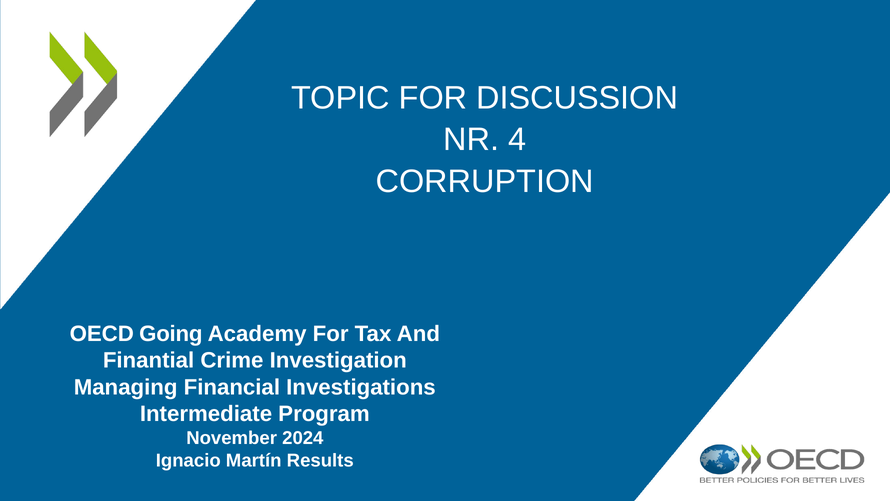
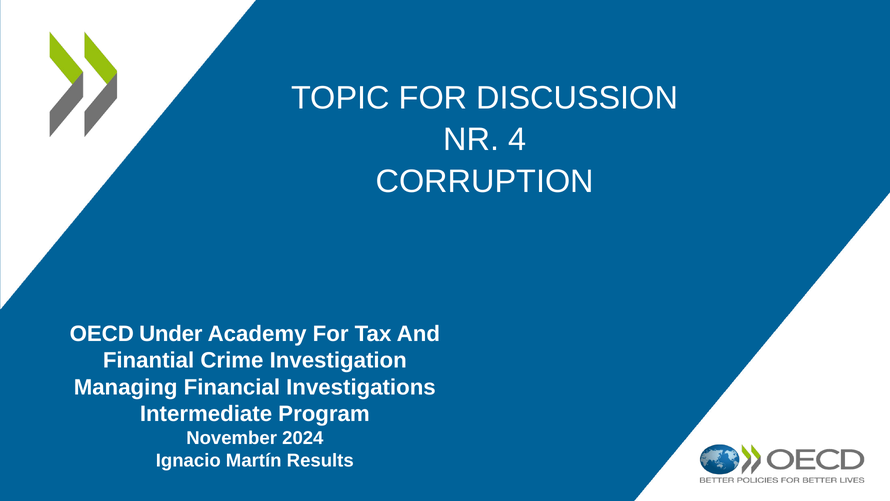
Going: Going -> Under
